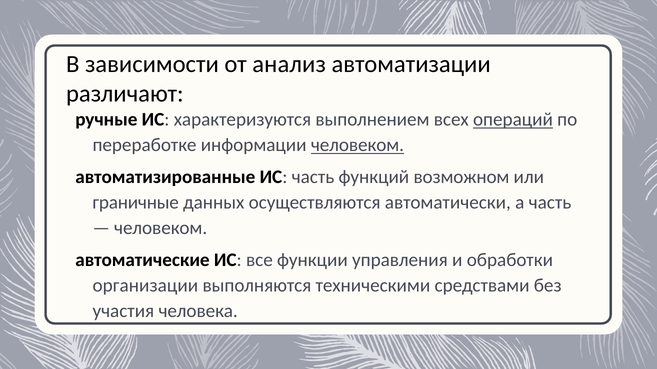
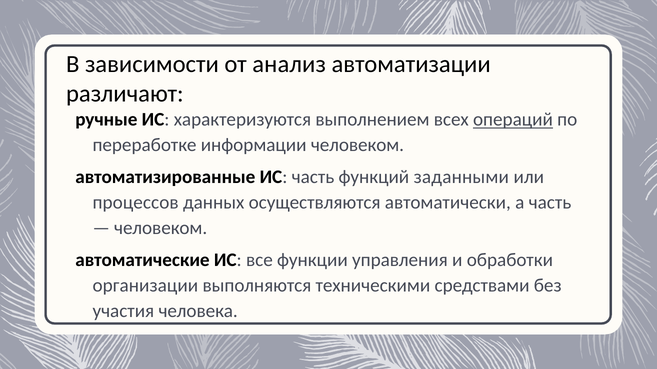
человеком at (357, 145) underline: present -> none
возможном: возможном -> заданными
граничные: граничные -> процессов
